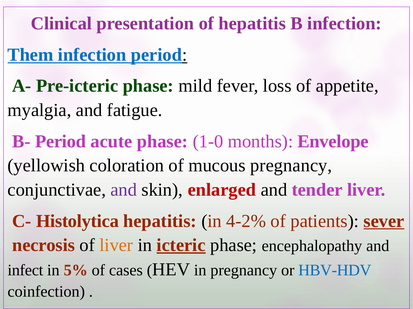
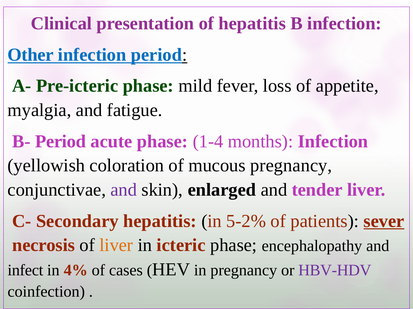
Them: Them -> Other
1-0: 1-0 -> 1-4
months Envelope: Envelope -> Infection
enlarged colour: red -> black
Histolytica: Histolytica -> Secondary
4-2%: 4-2% -> 5-2%
icteric underline: present -> none
5%: 5% -> 4%
HBV-HDV colour: blue -> purple
